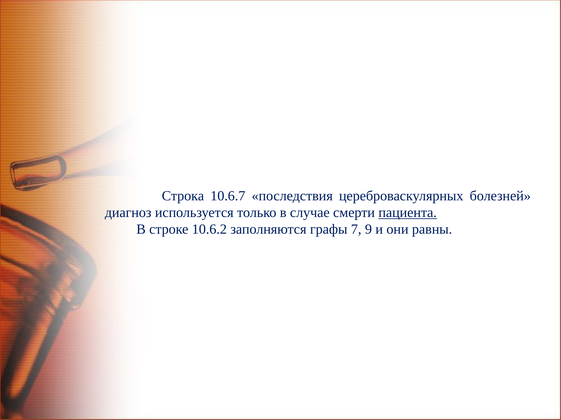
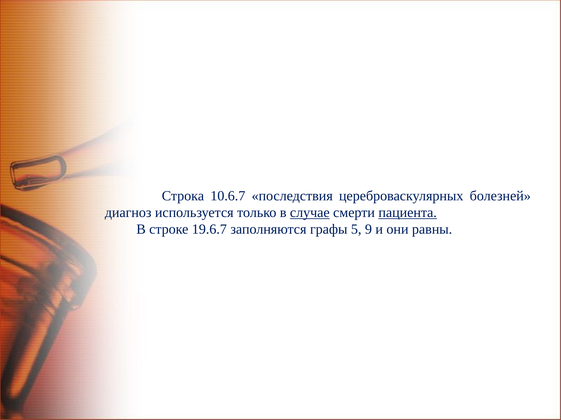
случае underline: none -> present
10.6.2: 10.6.2 -> 19.6.7
7: 7 -> 5
